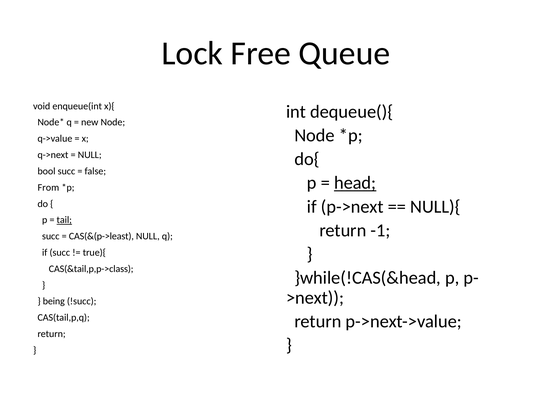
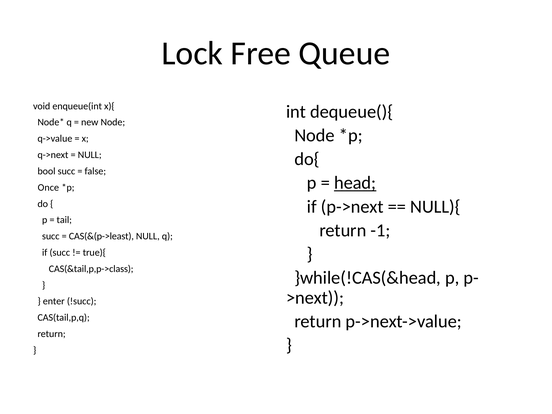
From: From -> Once
tail underline: present -> none
being: being -> enter
